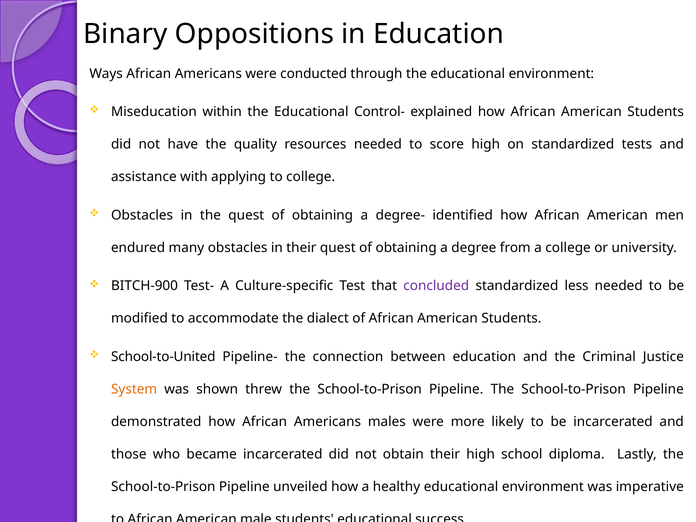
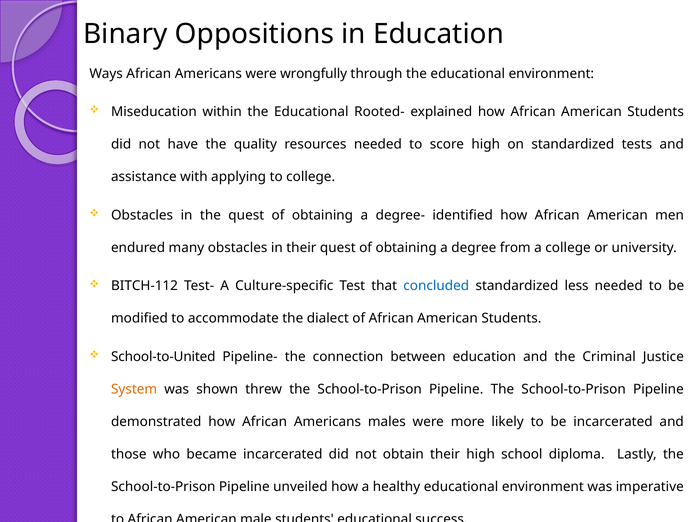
conducted: conducted -> wrongfully
Control-: Control- -> Rooted-
BITCH-900: BITCH-900 -> BITCH-112
concluded colour: purple -> blue
